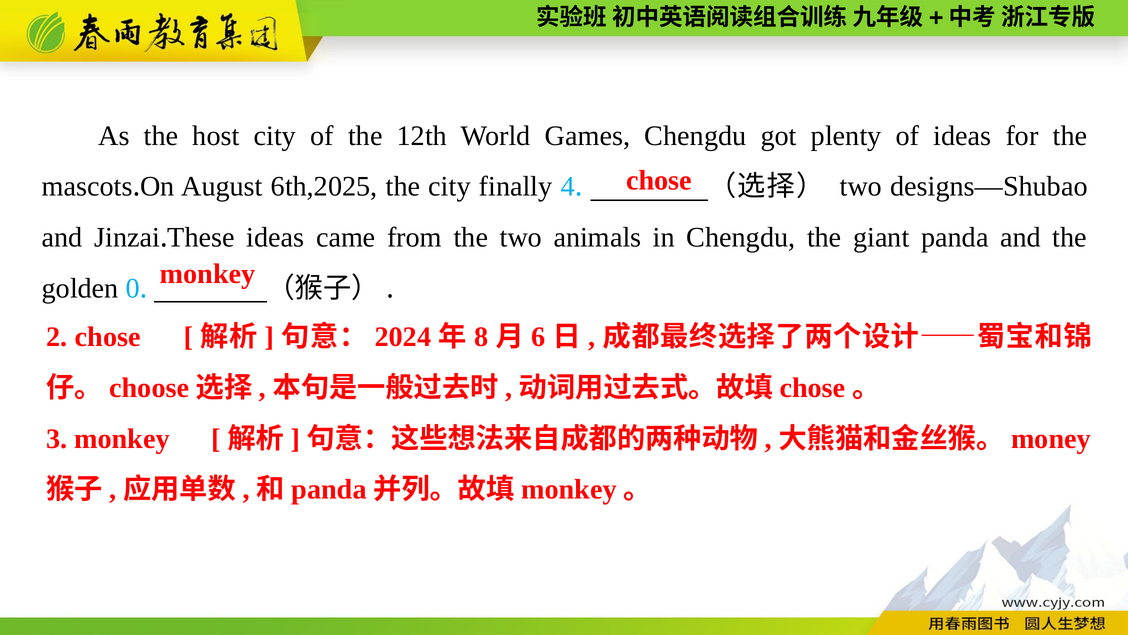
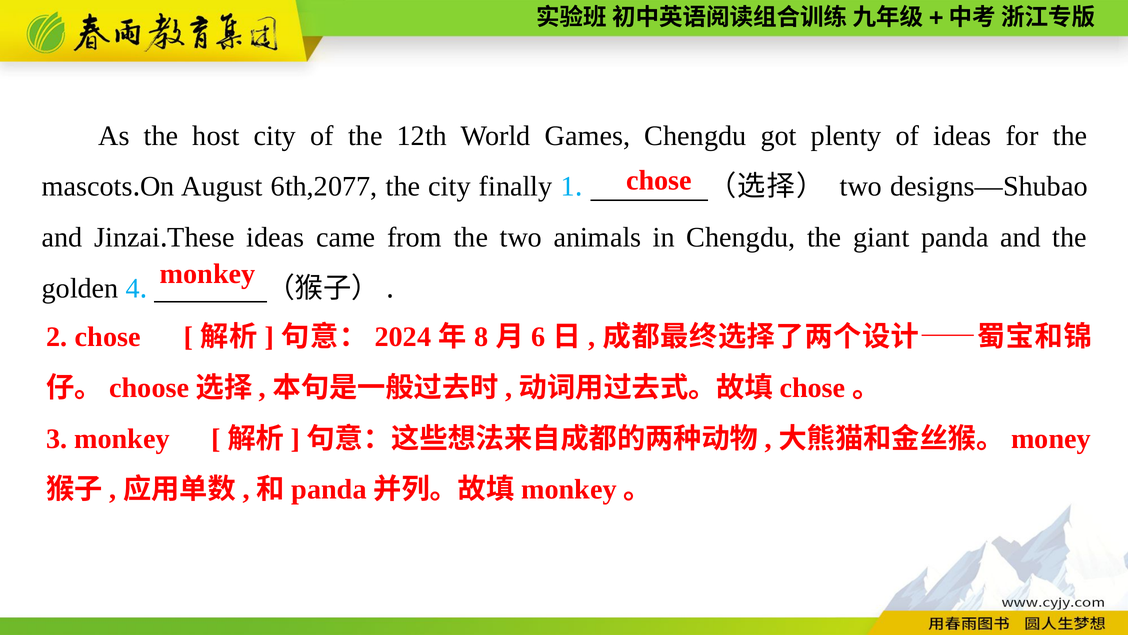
6th,2025: 6th,2025 -> 6th,2077
4: 4 -> 1
0: 0 -> 4
